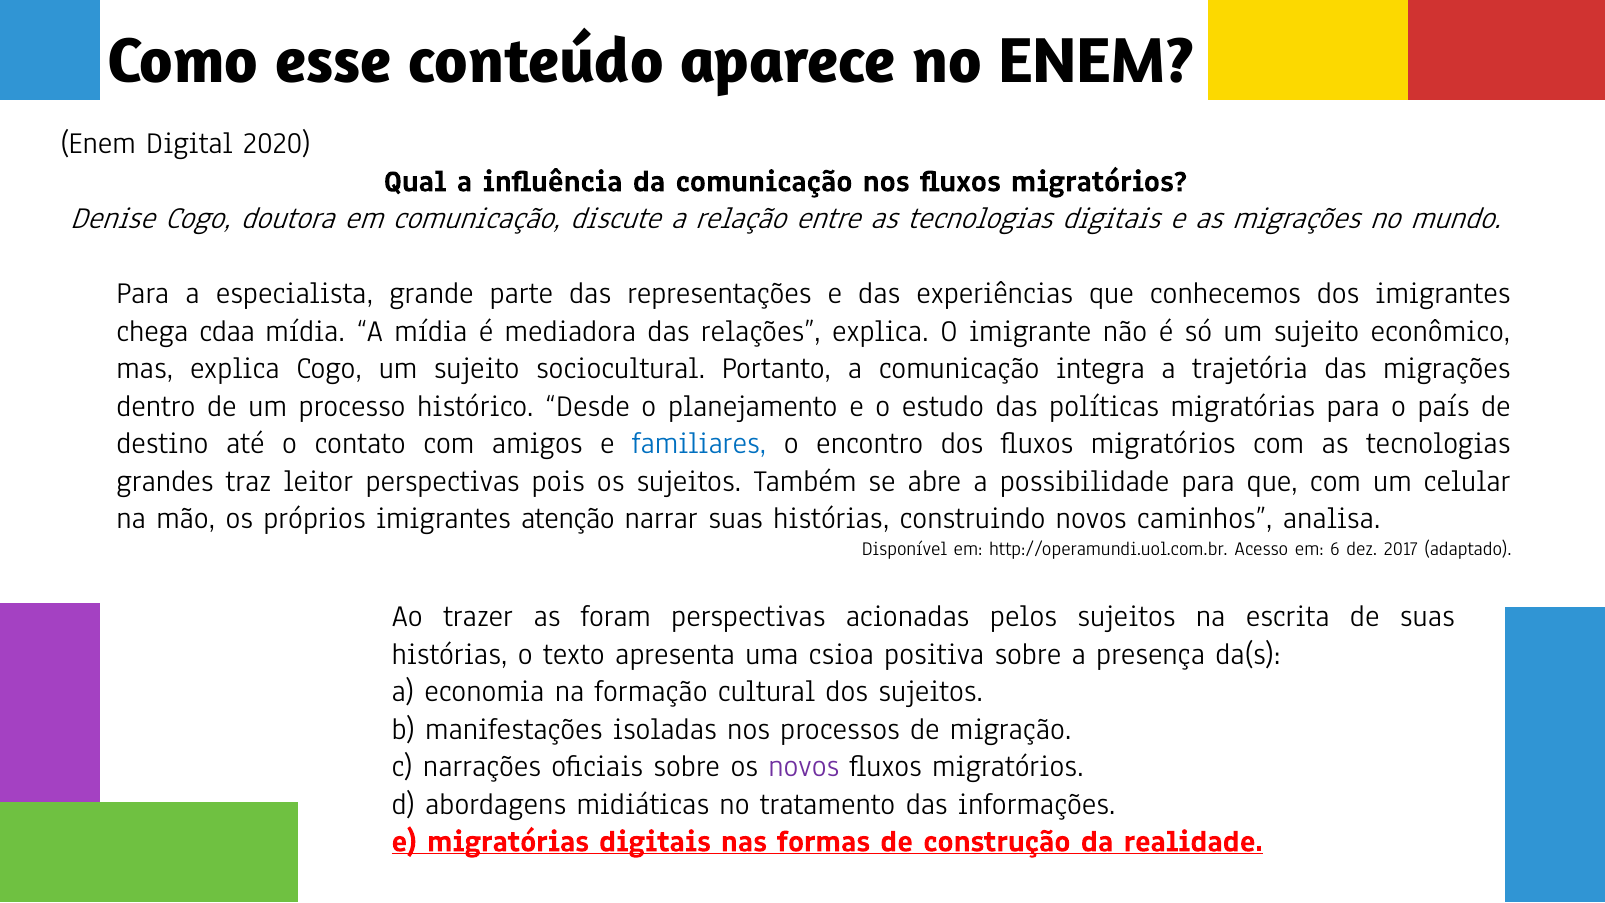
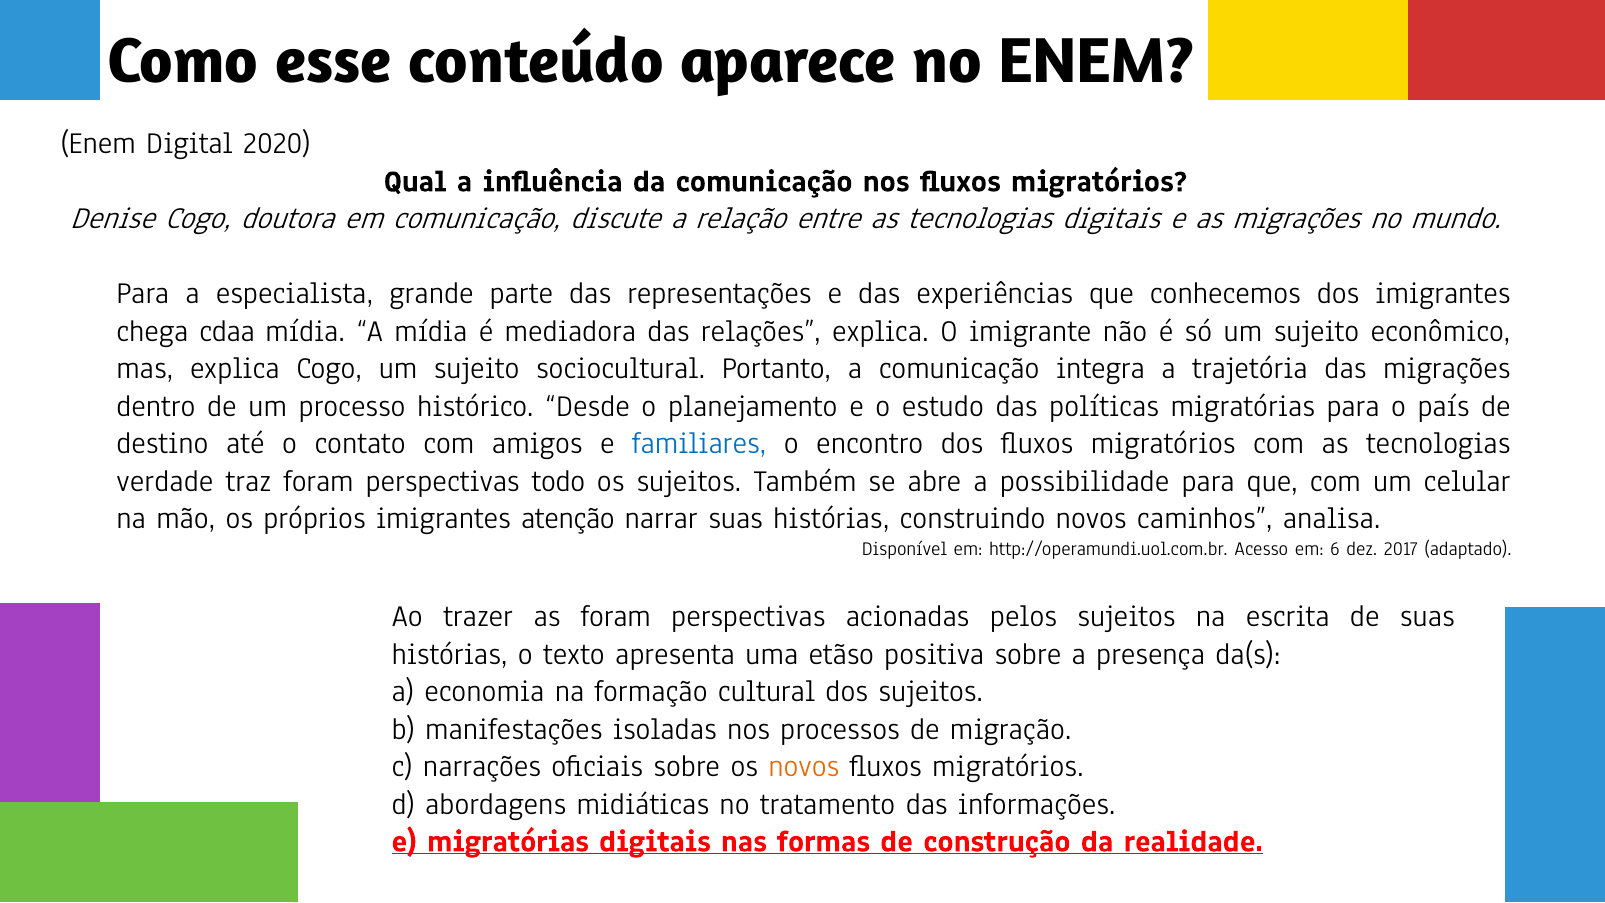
grandes: grandes -> verdade
traz leitor: leitor -> foram
pois: pois -> todo
csioa: csioa -> etãso
novos at (804, 766) colour: purple -> orange
